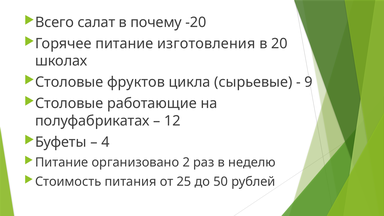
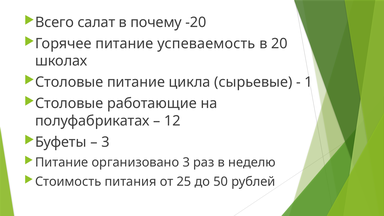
изготовления: изготовления -> успеваемость
Столовые фруктов: фруктов -> питание
9: 9 -> 1
4 at (105, 142): 4 -> 3
организовано 2: 2 -> 3
